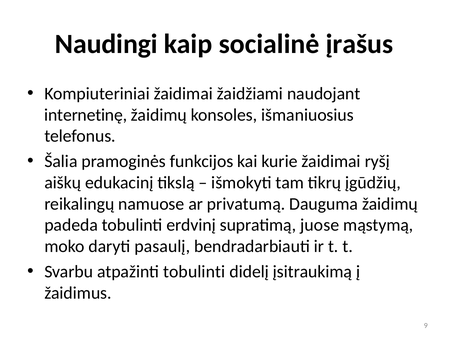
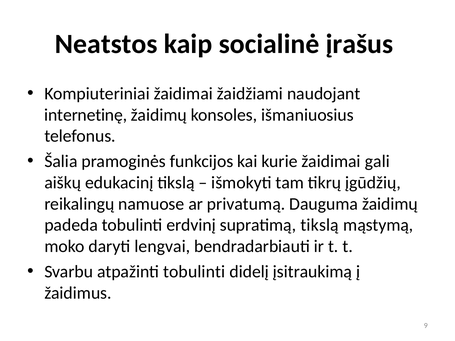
Naudingi: Naudingi -> Neatstos
ryšį: ryšį -> gali
supratimą juose: juose -> tikslą
pasaulį: pasaulį -> lengvai
